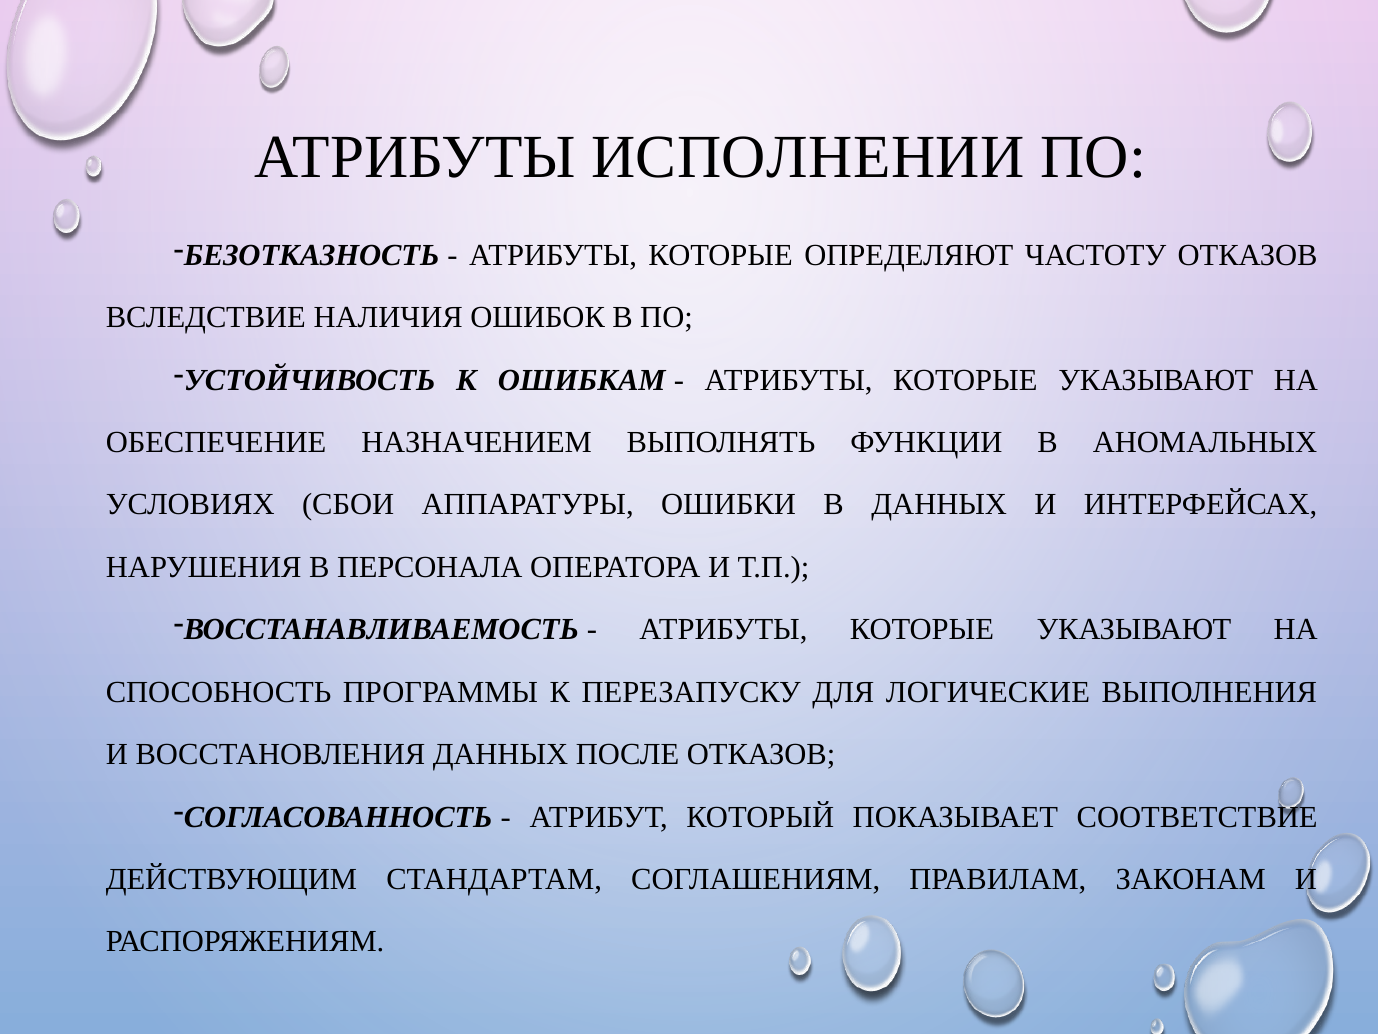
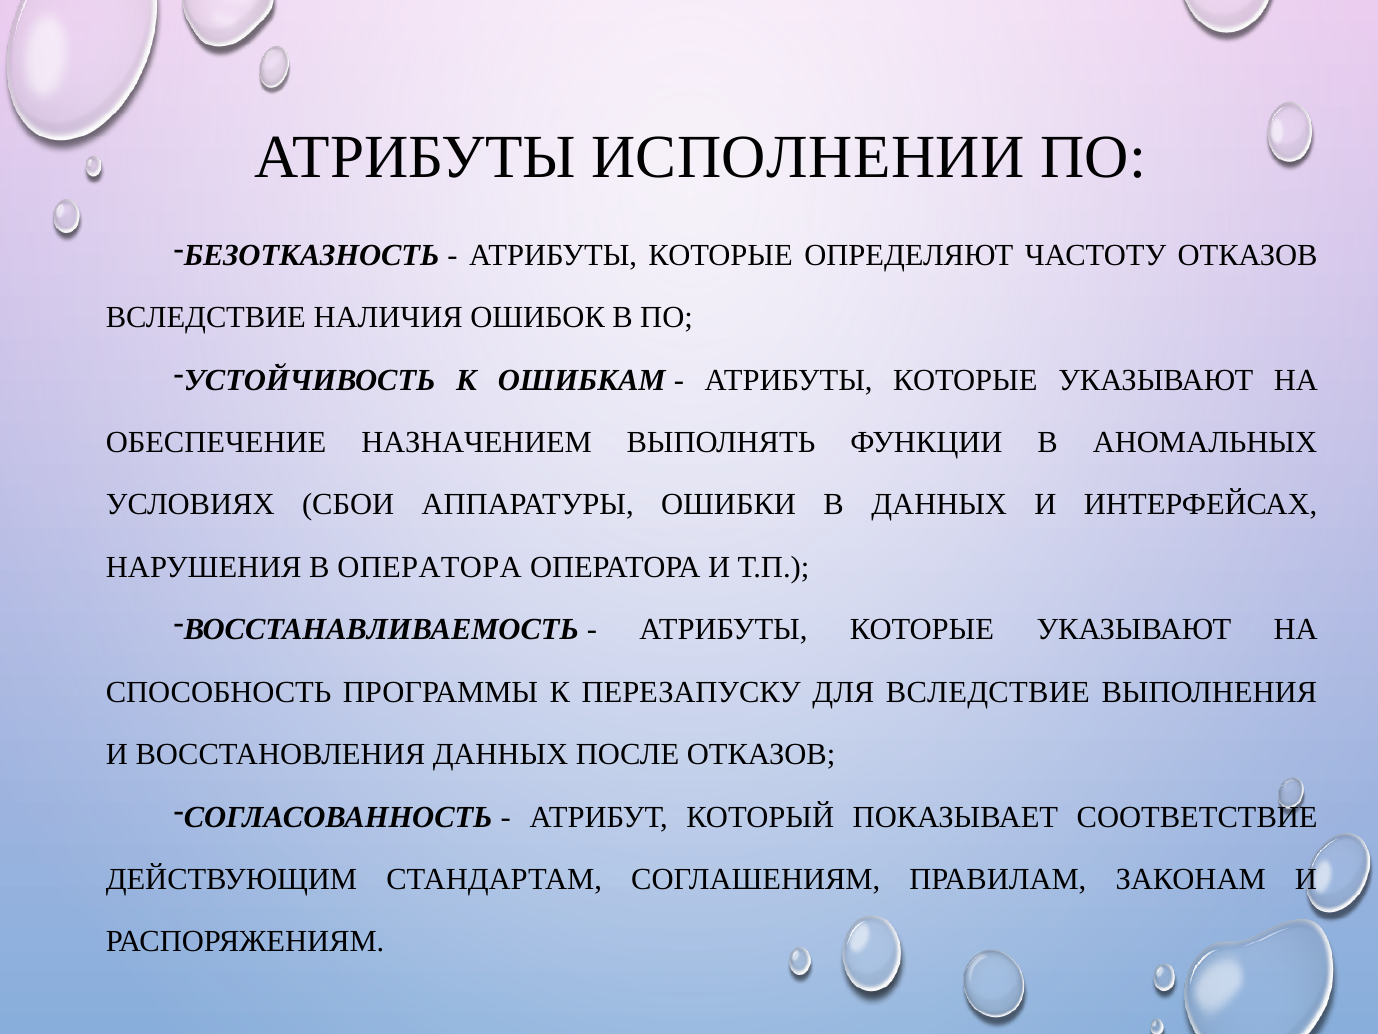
В ПЕРСОНАЛА: ПЕРСОНАЛА -> ОПЕРАТОРА
ДЛЯ ЛОГИЧЕСКИЕ: ЛОГИЧЕСКИЕ -> ВСЛЕДСТВИЕ
